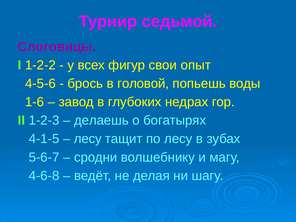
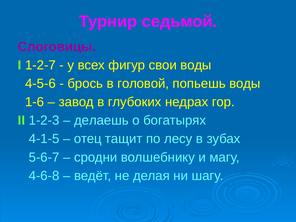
1-2-2: 1-2-2 -> 1-2-7
свои опыт: опыт -> воды
лесу at (88, 139): лесу -> отец
